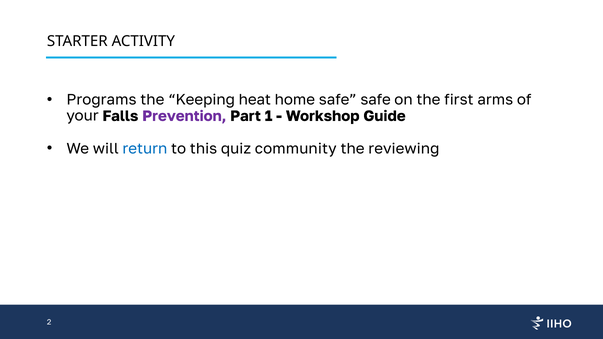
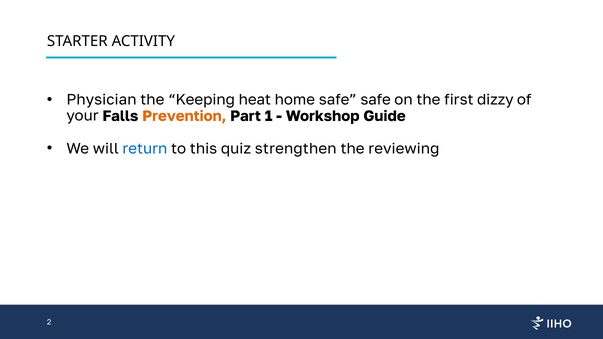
Programs: Programs -> Physician
arms: arms -> dizzy
Prevention colour: purple -> orange
community: community -> strengthen
